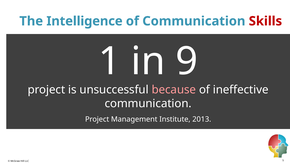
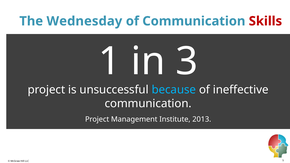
Intelligence: Intelligence -> Wednesday
9: 9 -> 3
because colour: pink -> light blue
